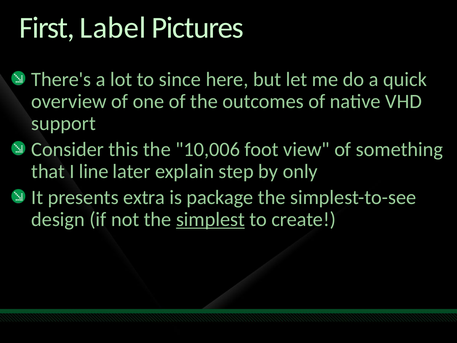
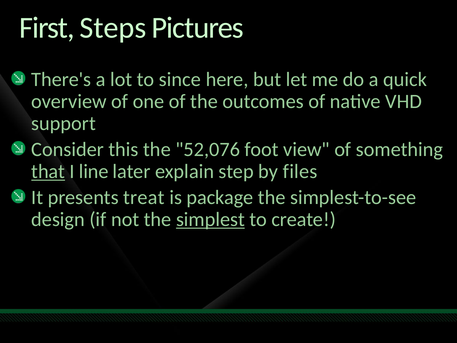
Label: Label -> Steps
10,006: 10,006 -> 52,076
that underline: none -> present
only: only -> files
extra: extra -> treat
